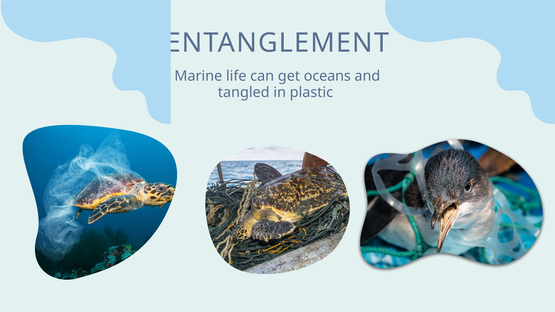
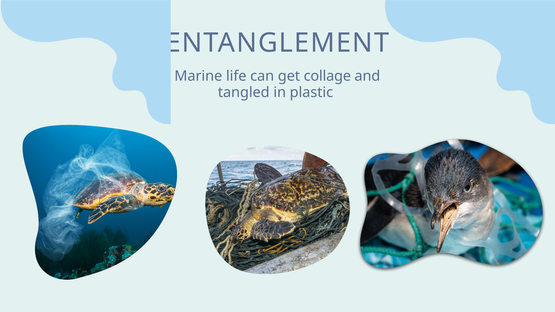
oceans: oceans -> collage
